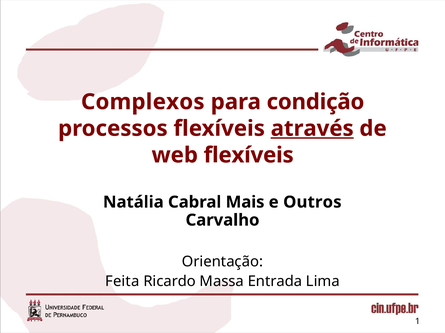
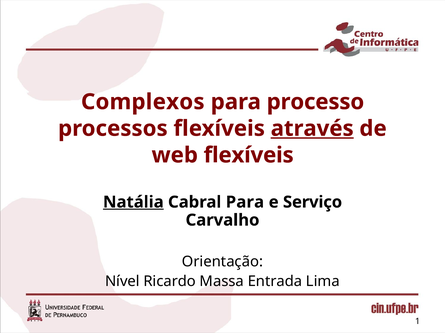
condição: condição -> processo
Natália underline: none -> present
Cabral Mais: Mais -> Para
Outros: Outros -> Serviço
Feita: Feita -> Nível
